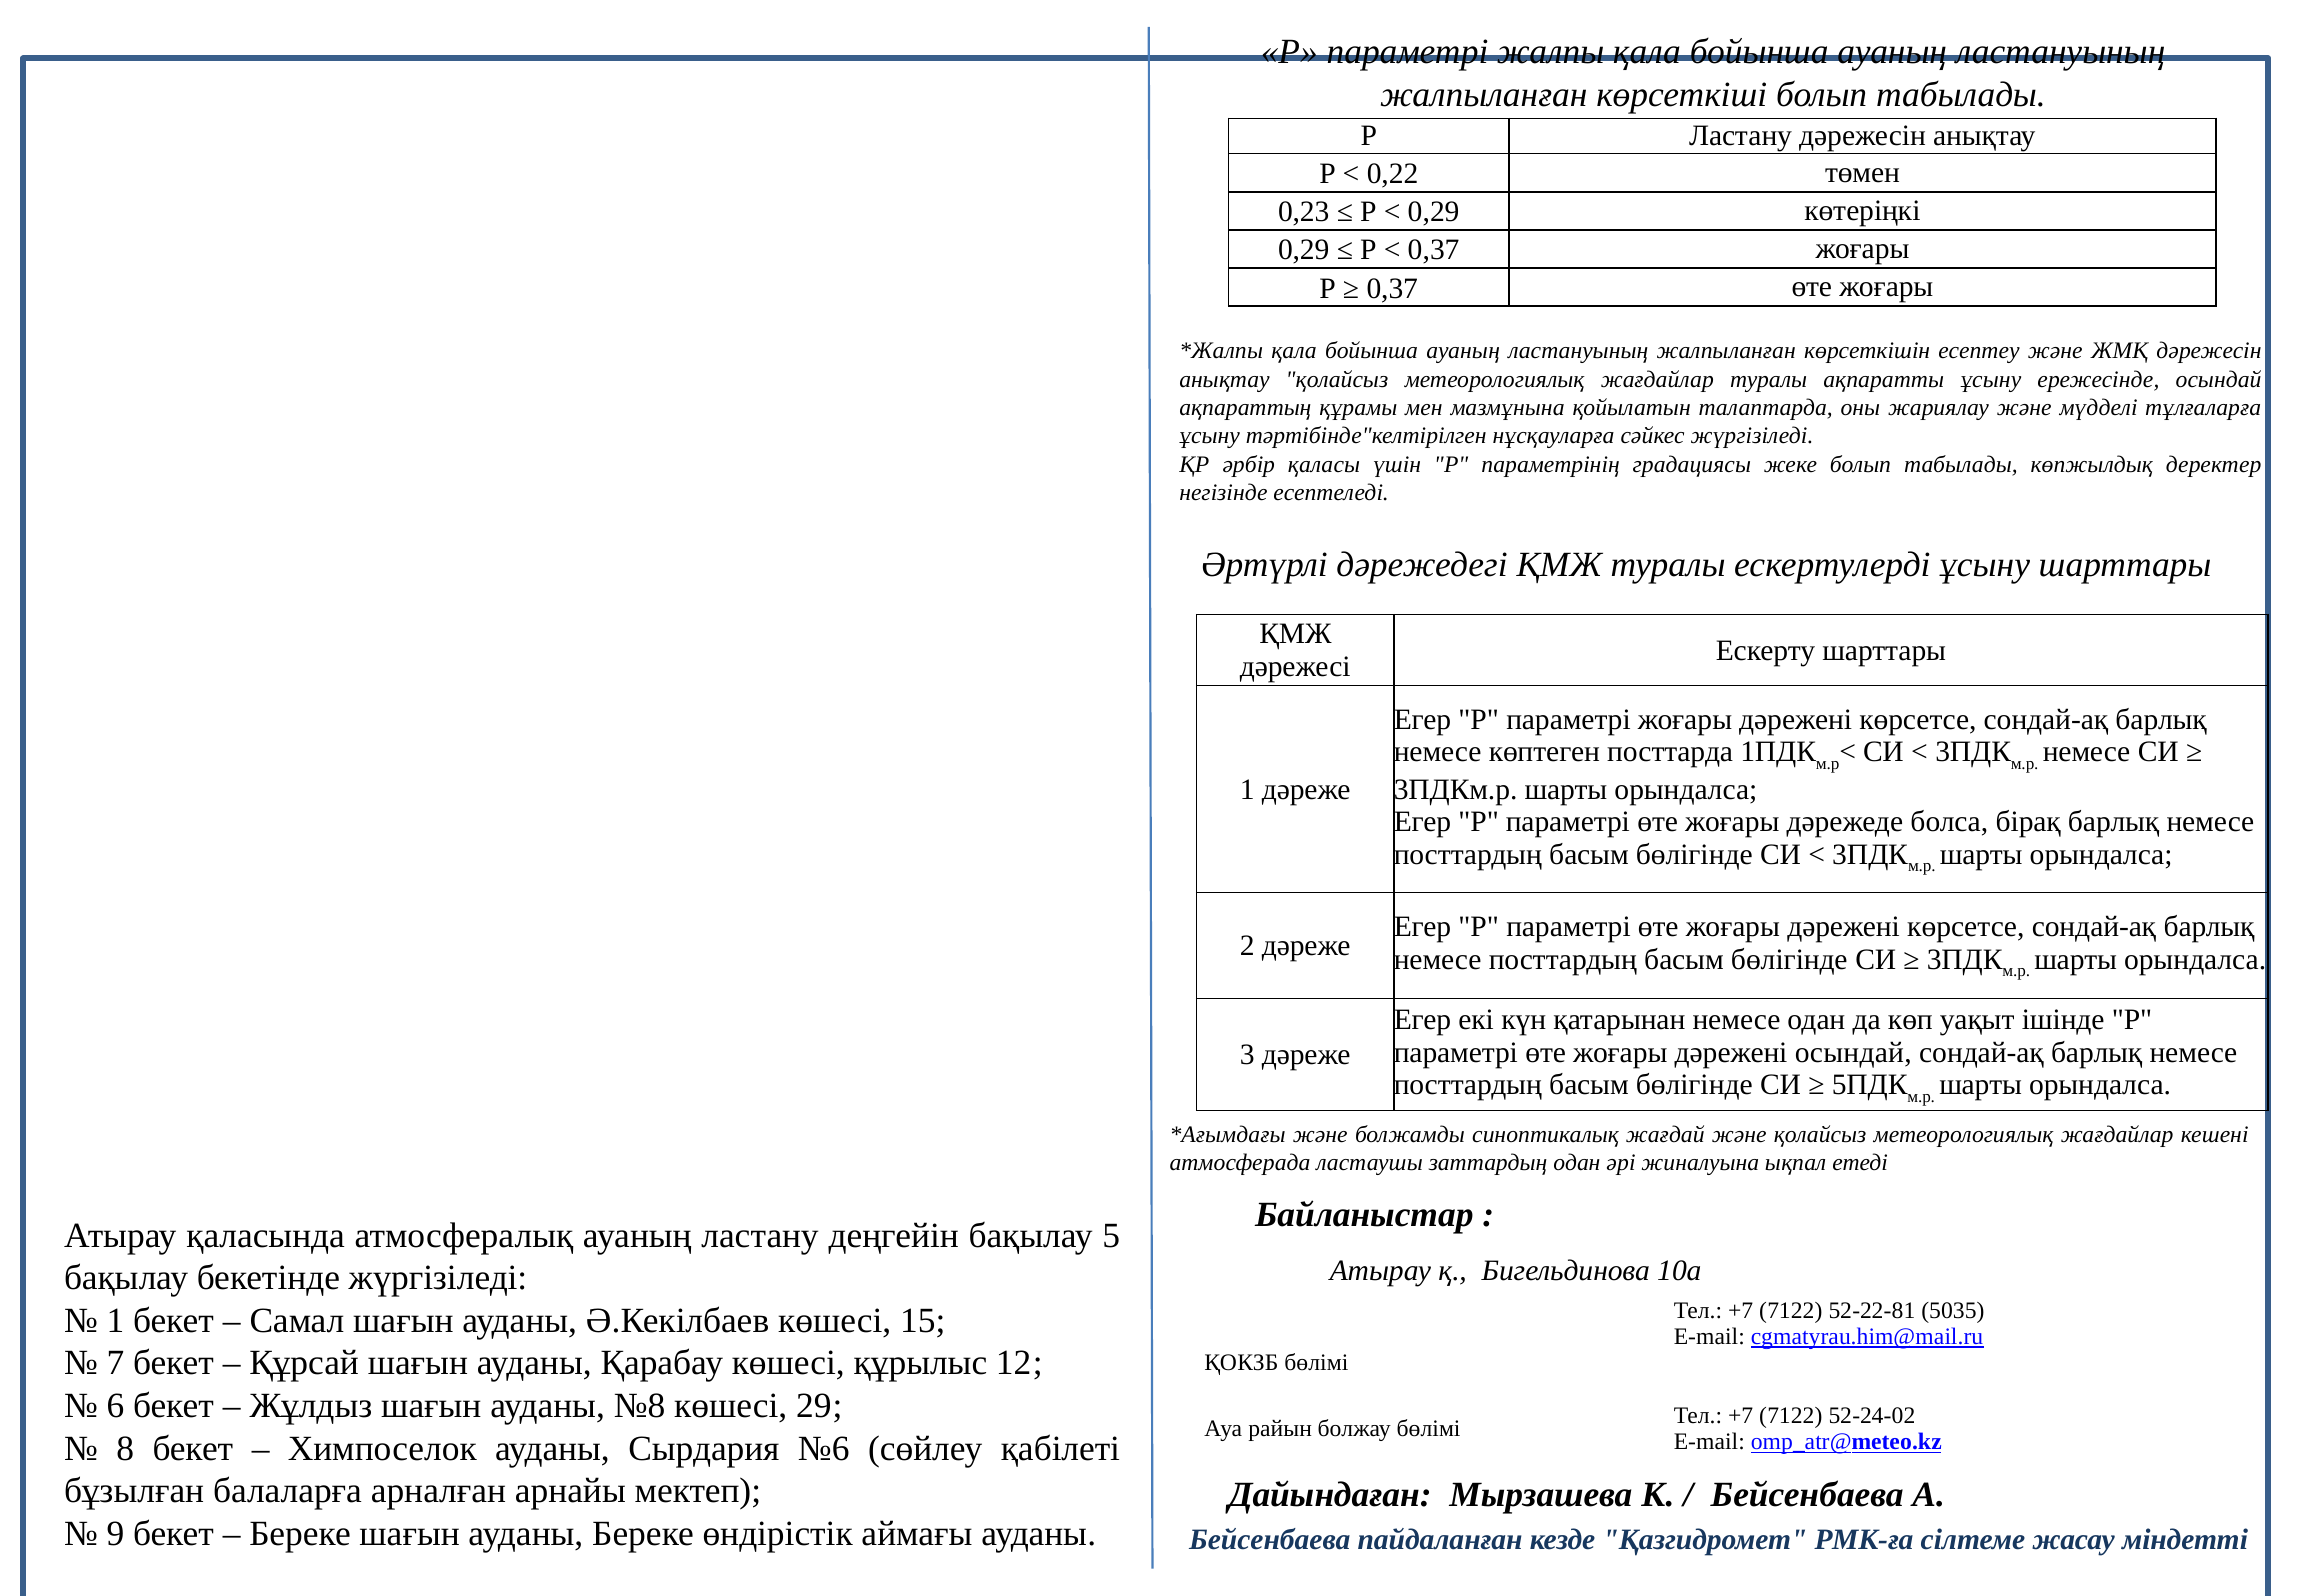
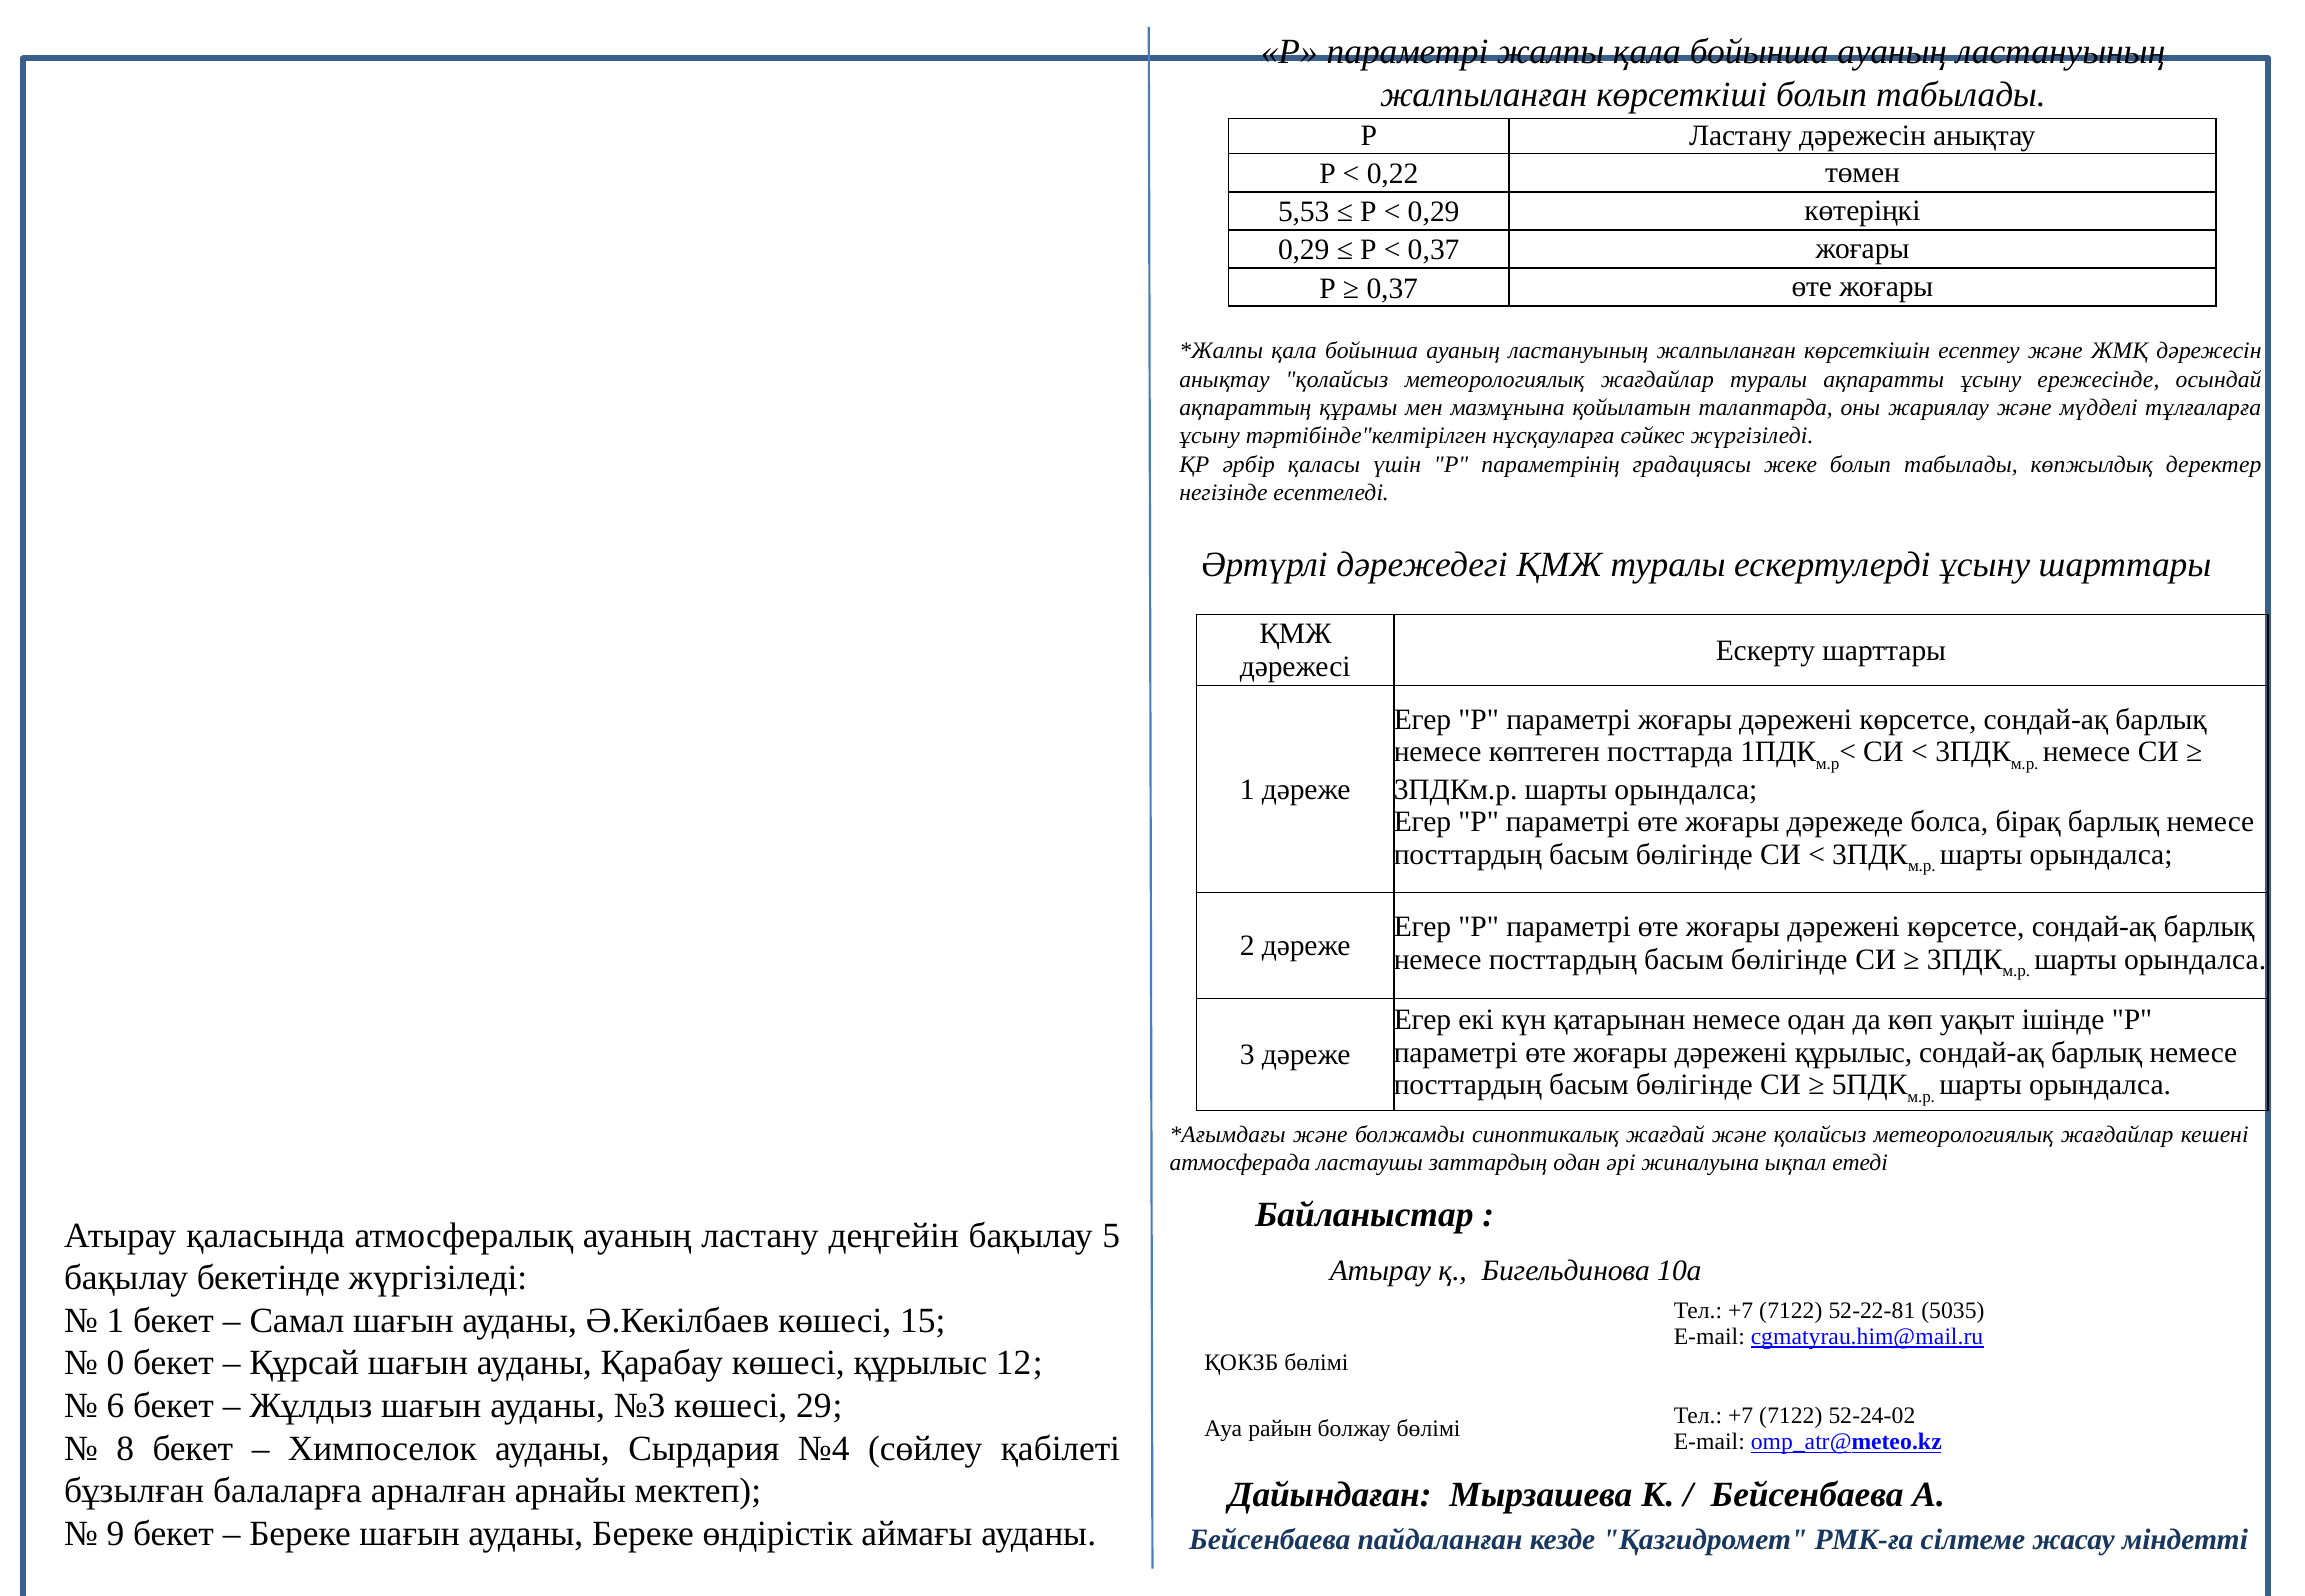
0,23: 0,23 -> 5,53
дәрежені осындай: осындай -> құрылыс
7: 7 -> 0
№8: №8 -> №3
№6: №6 -> №4
